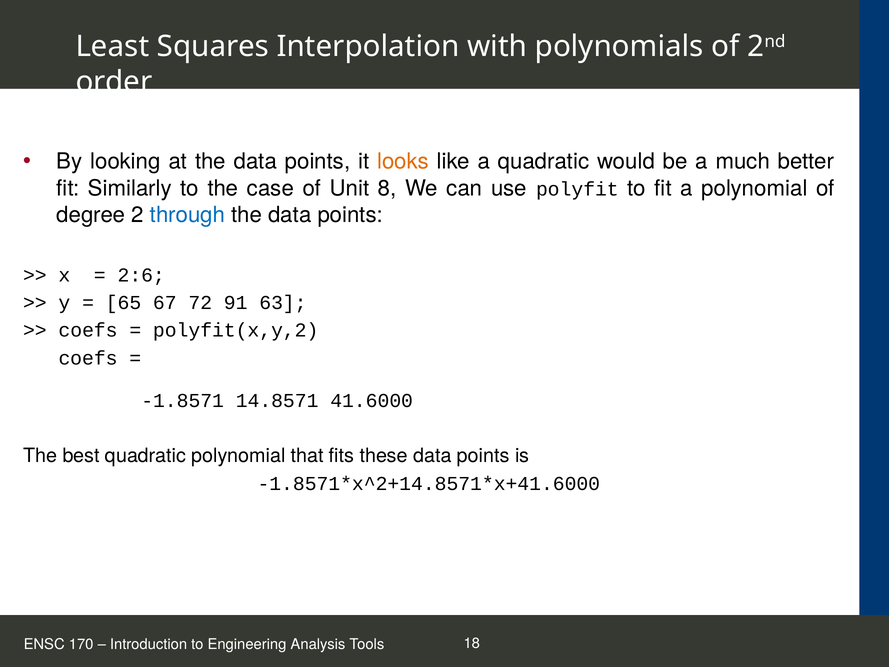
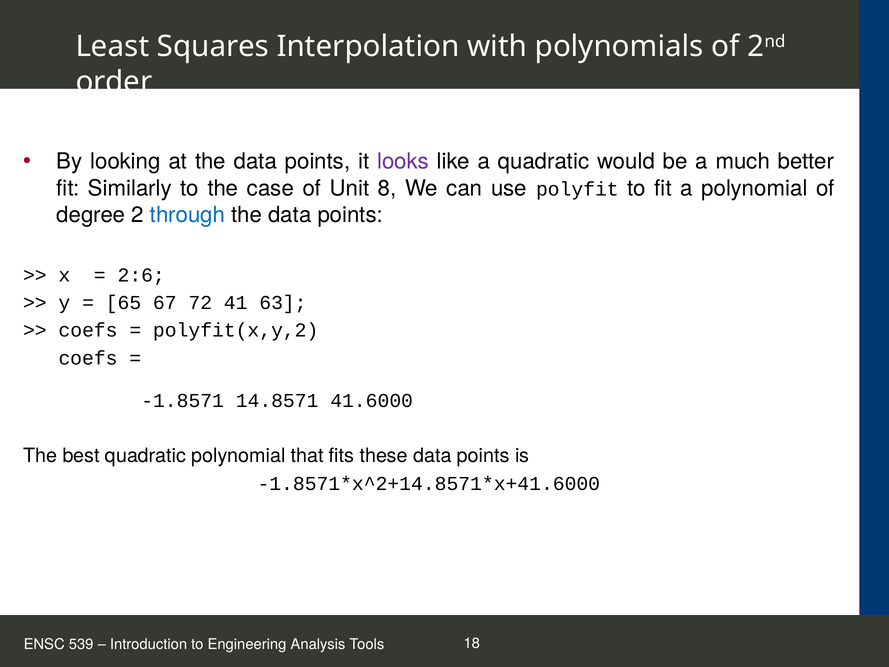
looks colour: orange -> purple
91: 91 -> 41
170: 170 -> 539
